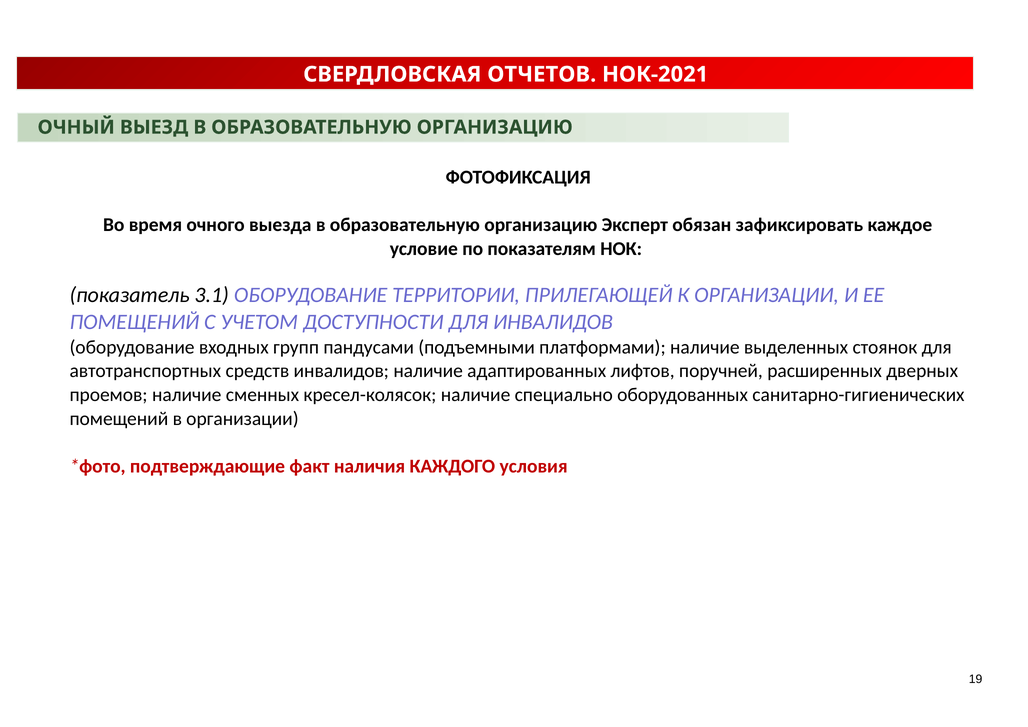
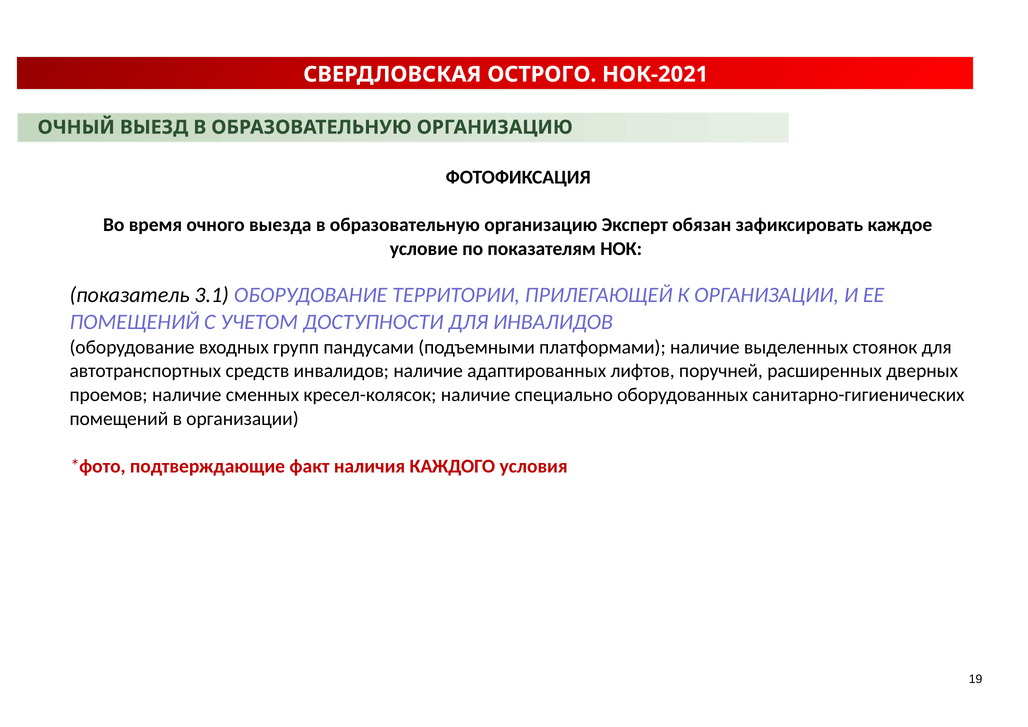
ОТЧЕТОВ: ОТЧЕТОВ -> ОСТРОГО
